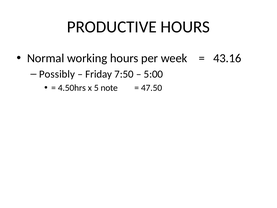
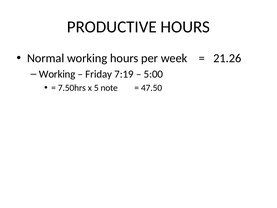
43.16: 43.16 -> 21.26
Possibly at (57, 74): Possibly -> Working
7:50: 7:50 -> 7:19
4.50hrs: 4.50hrs -> 7.50hrs
